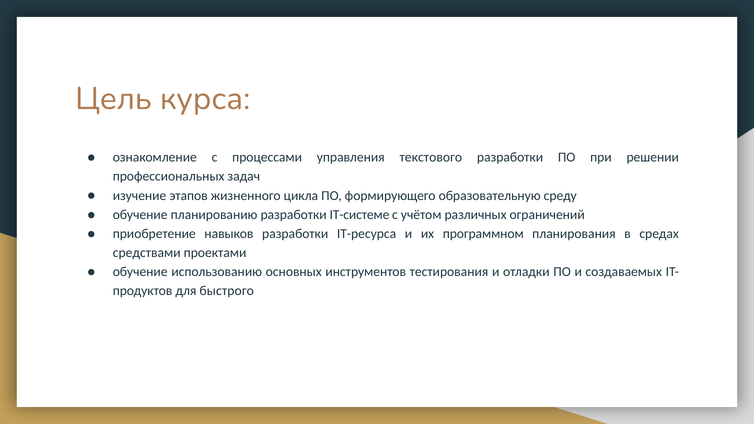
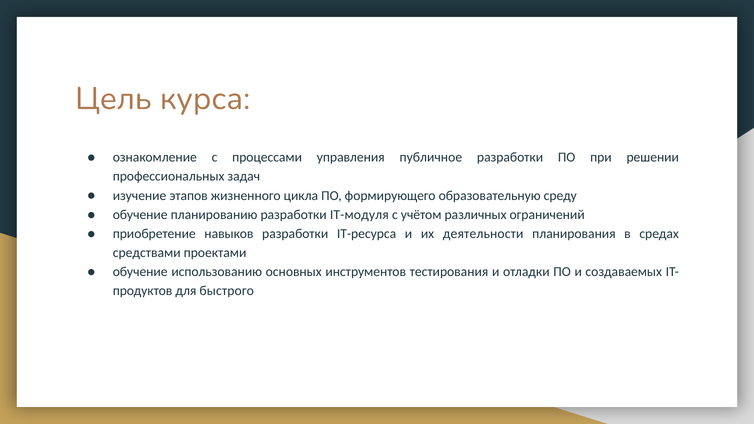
текстового: текстового -> публичное
IT-системе: IT-системе -> IT-модуля
программном: программном -> деятельности
